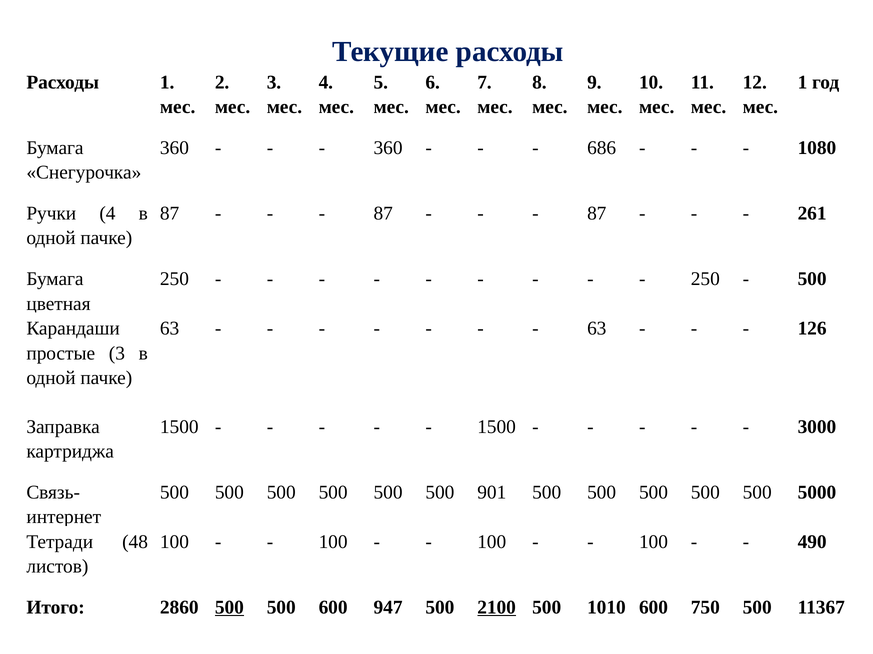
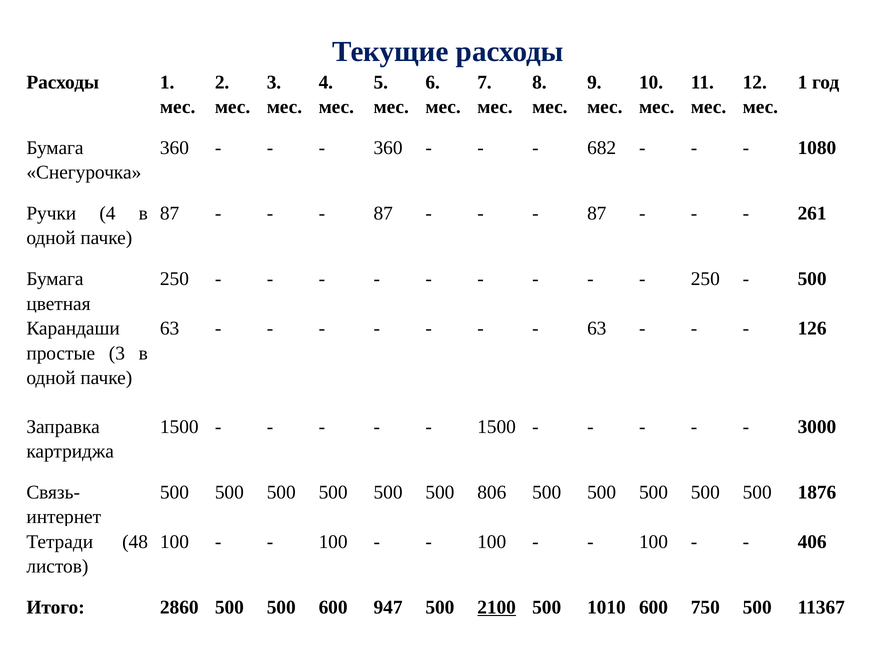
686: 686 -> 682
901: 901 -> 806
5000: 5000 -> 1876
490: 490 -> 406
500 at (229, 608) underline: present -> none
